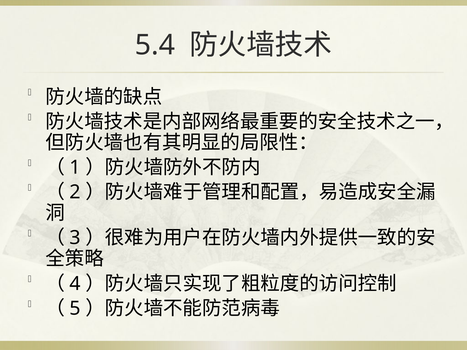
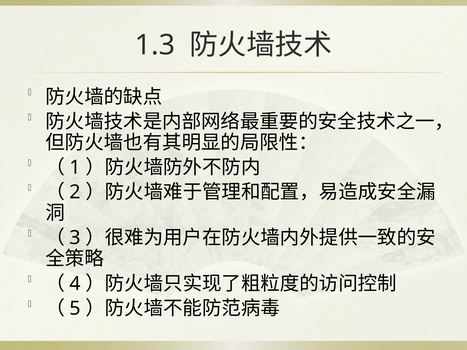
5.4: 5.4 -> 1.3
